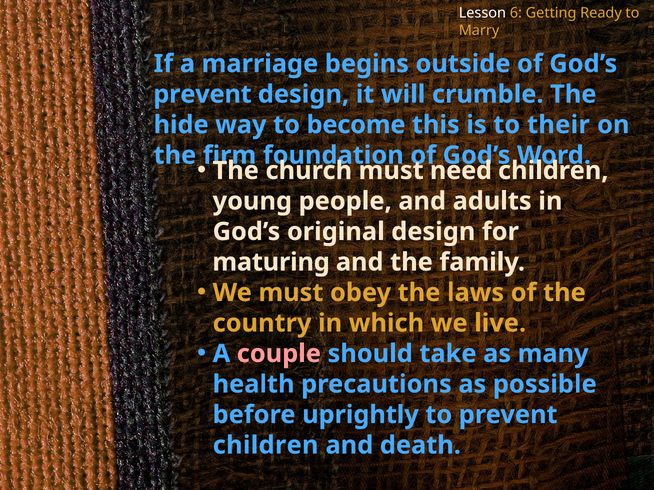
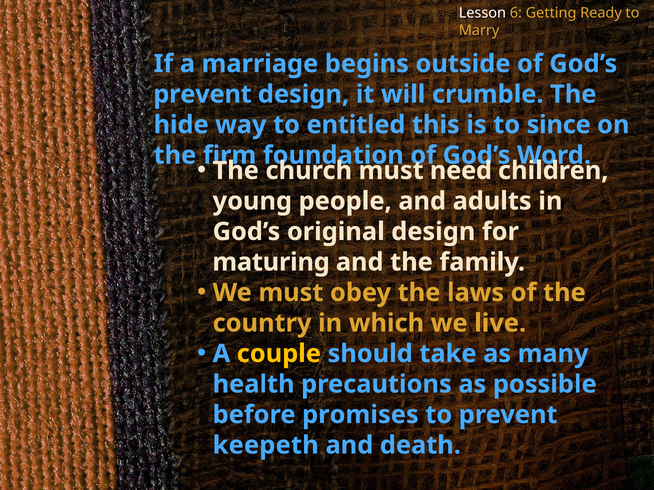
become: become -> entitled
their: their -> since
couple colour: pink -> yellow
uprightly: uprightly -> promises
children at (266, 446): children -> keepeth
